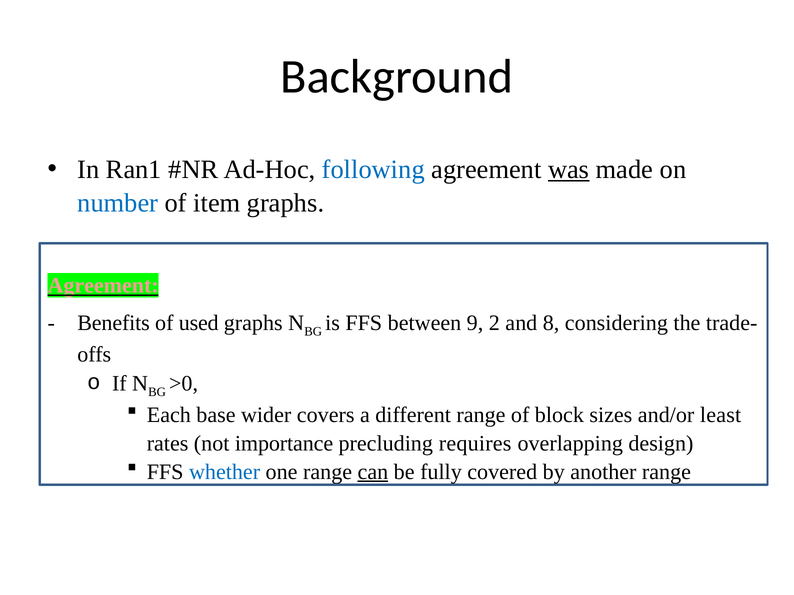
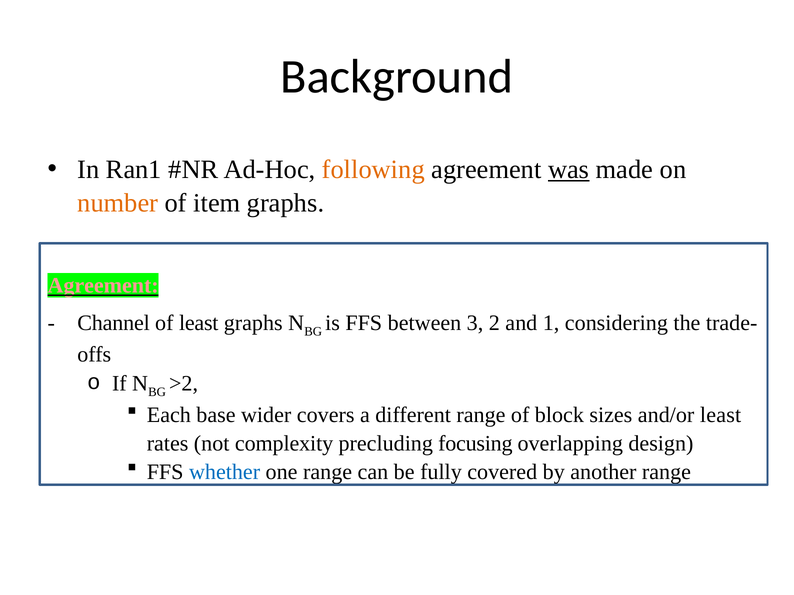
following colour: blue -> orange
number colour: blue -> orange
Benefits: Benefits -> Channel
of used: used -> least
9: 9 -> 3
8: 8 -> 1
>0: >0 -> >2
importance: importance -> complexity
requires: requires -> focusing
can underline: present -> none
